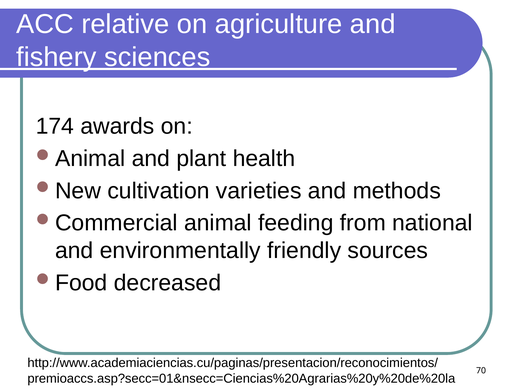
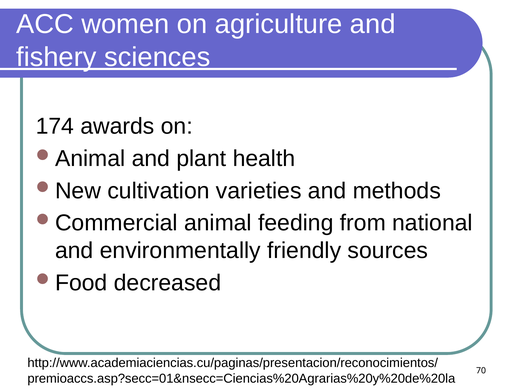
relative: relative -> women
